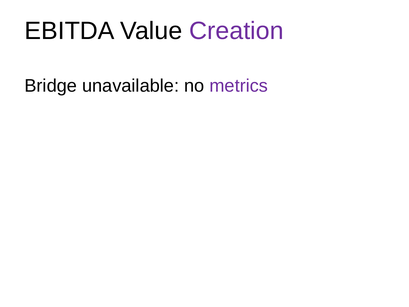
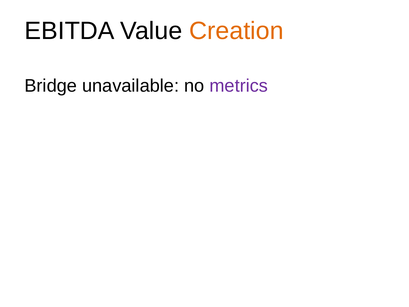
Creation colour: purple -> orange
